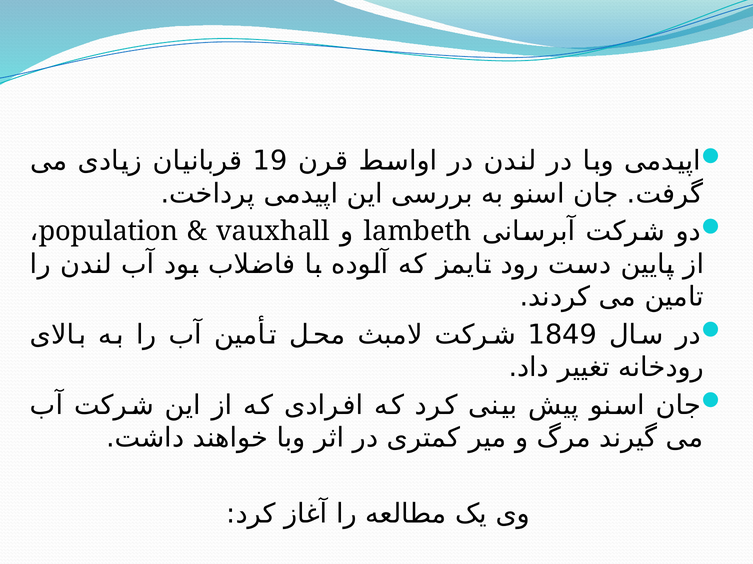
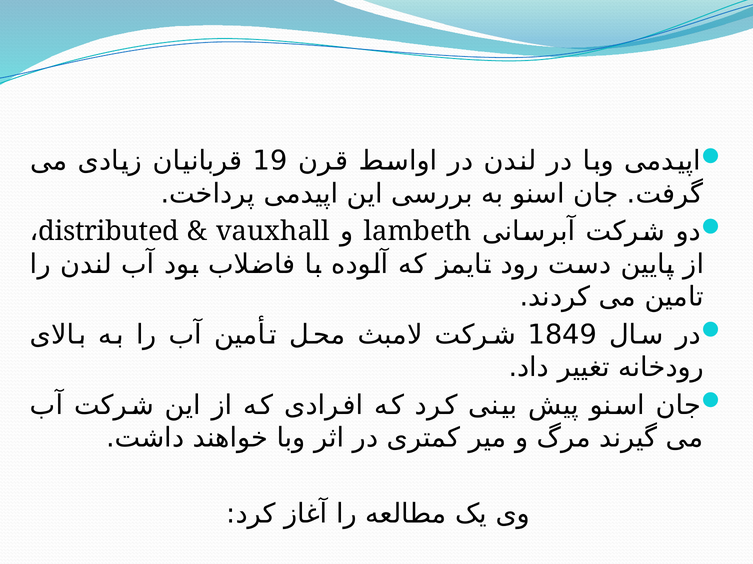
population: population -> distributed
